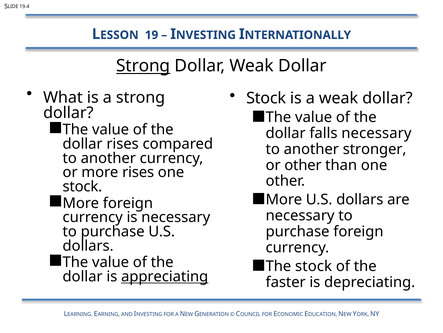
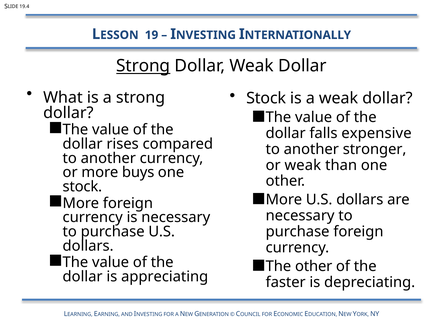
falls necessary: necessary -> expensive
or other: other -> weak
more rises: rises -> buys
The stock: stock -> other
appreciating underline: present -> none
